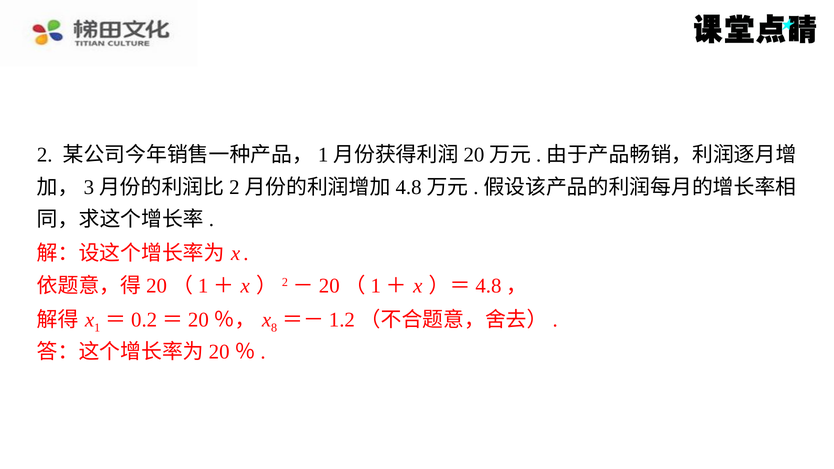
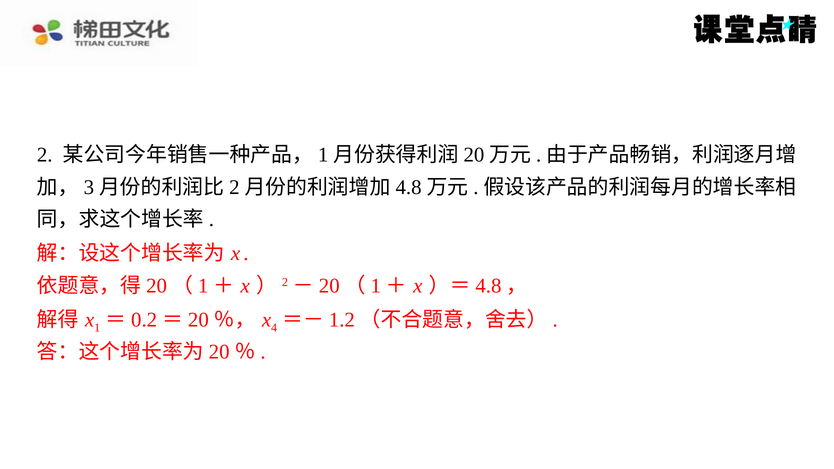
8: 8 -> 4
